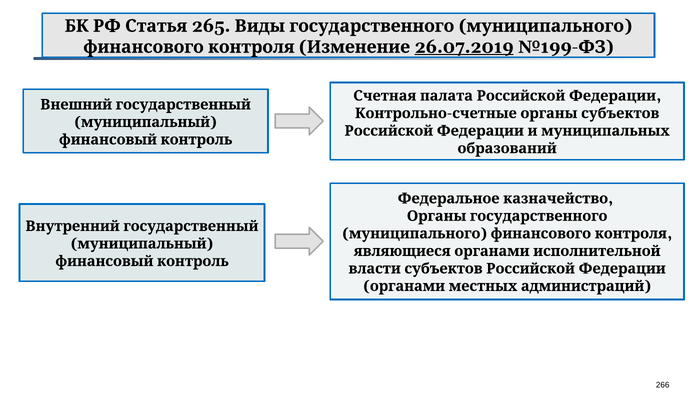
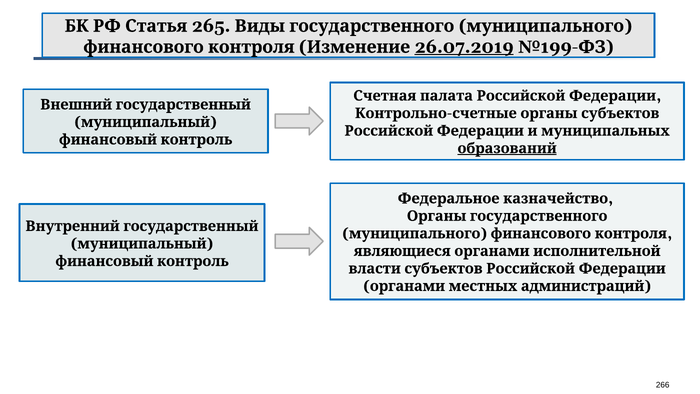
образований underline: none -> present
